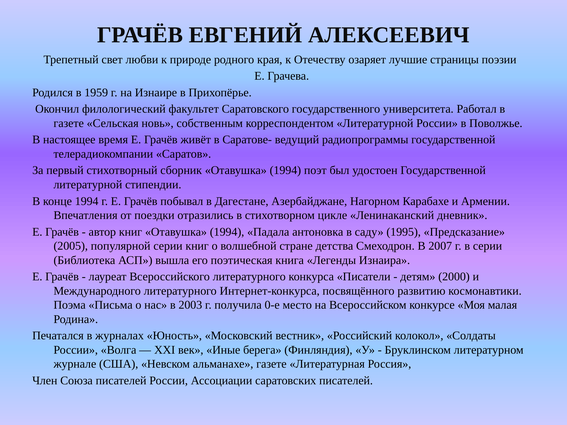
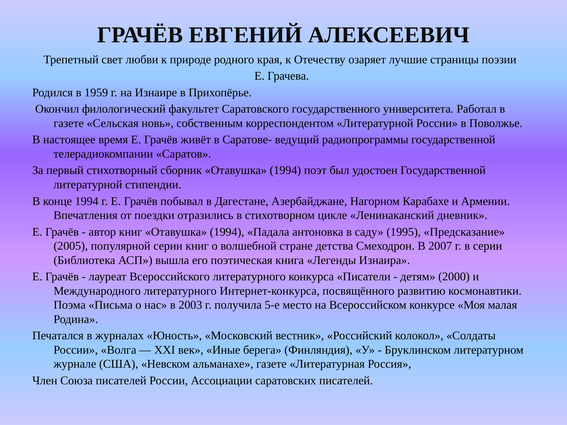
0-е: 0-е -> 5-е
